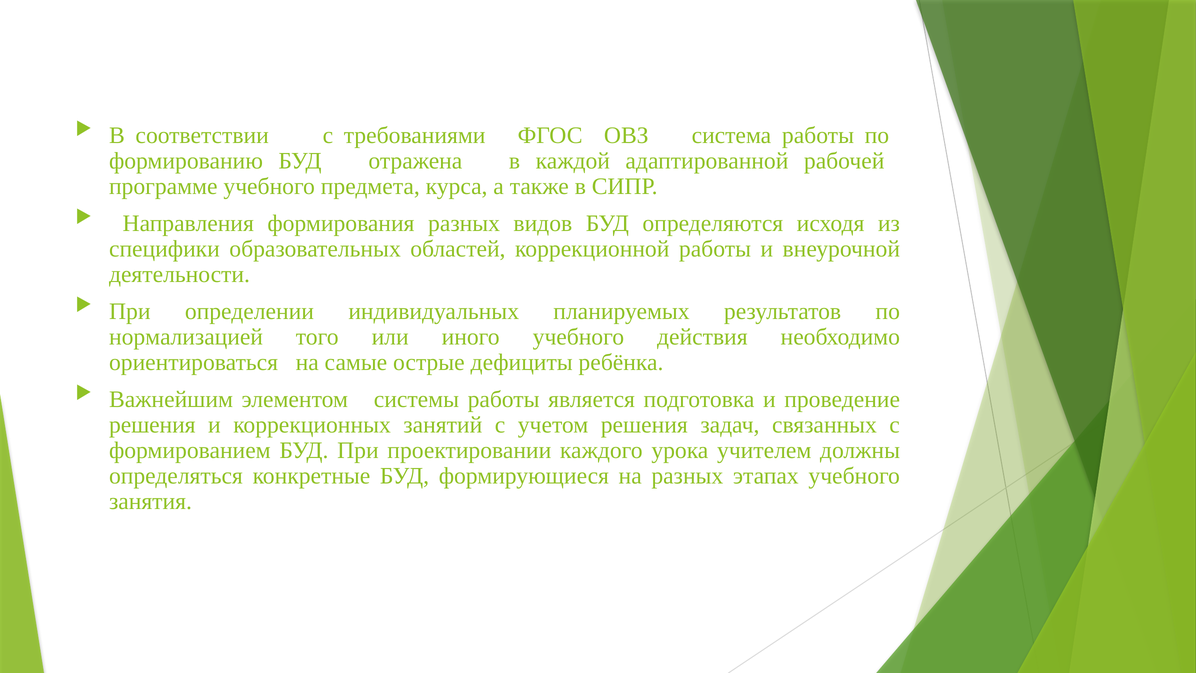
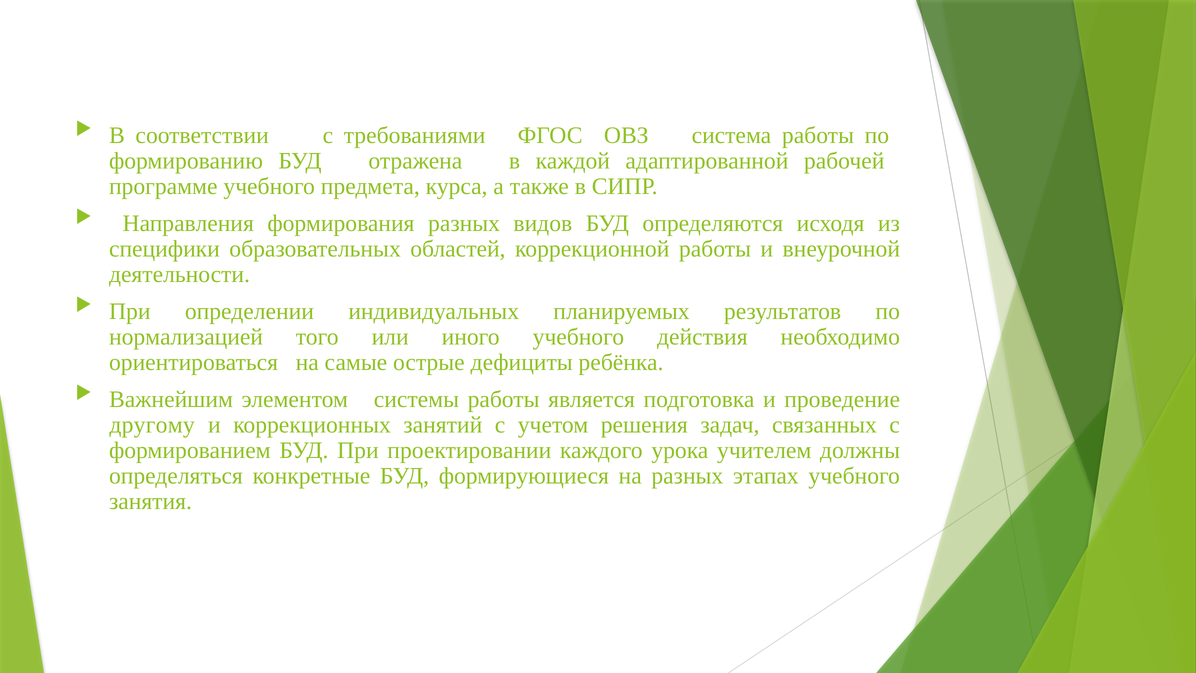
решения at (152, 425): решения -> другому
